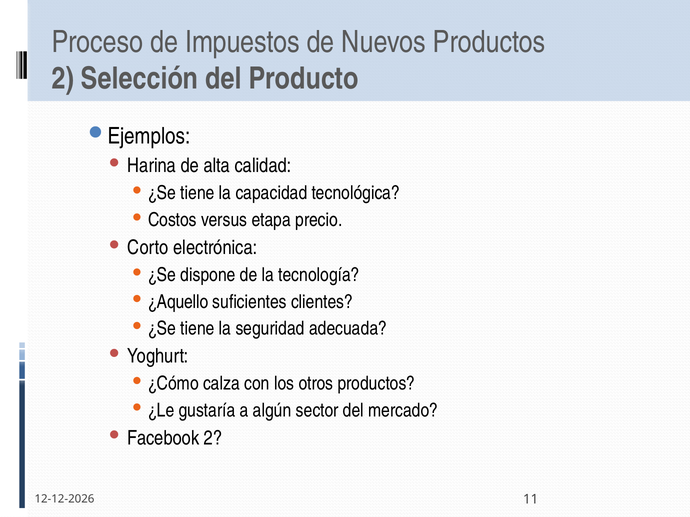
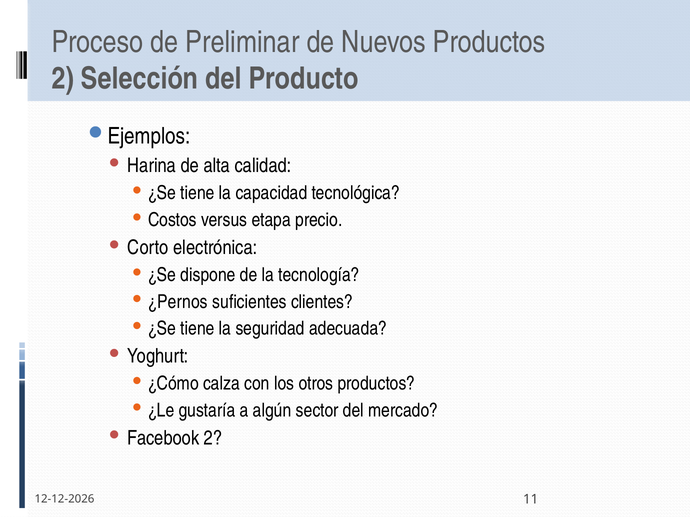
Impuestos: Impuestos -> Preliminar
¿Aquello: ¿Aquello -> ¿Pernos
